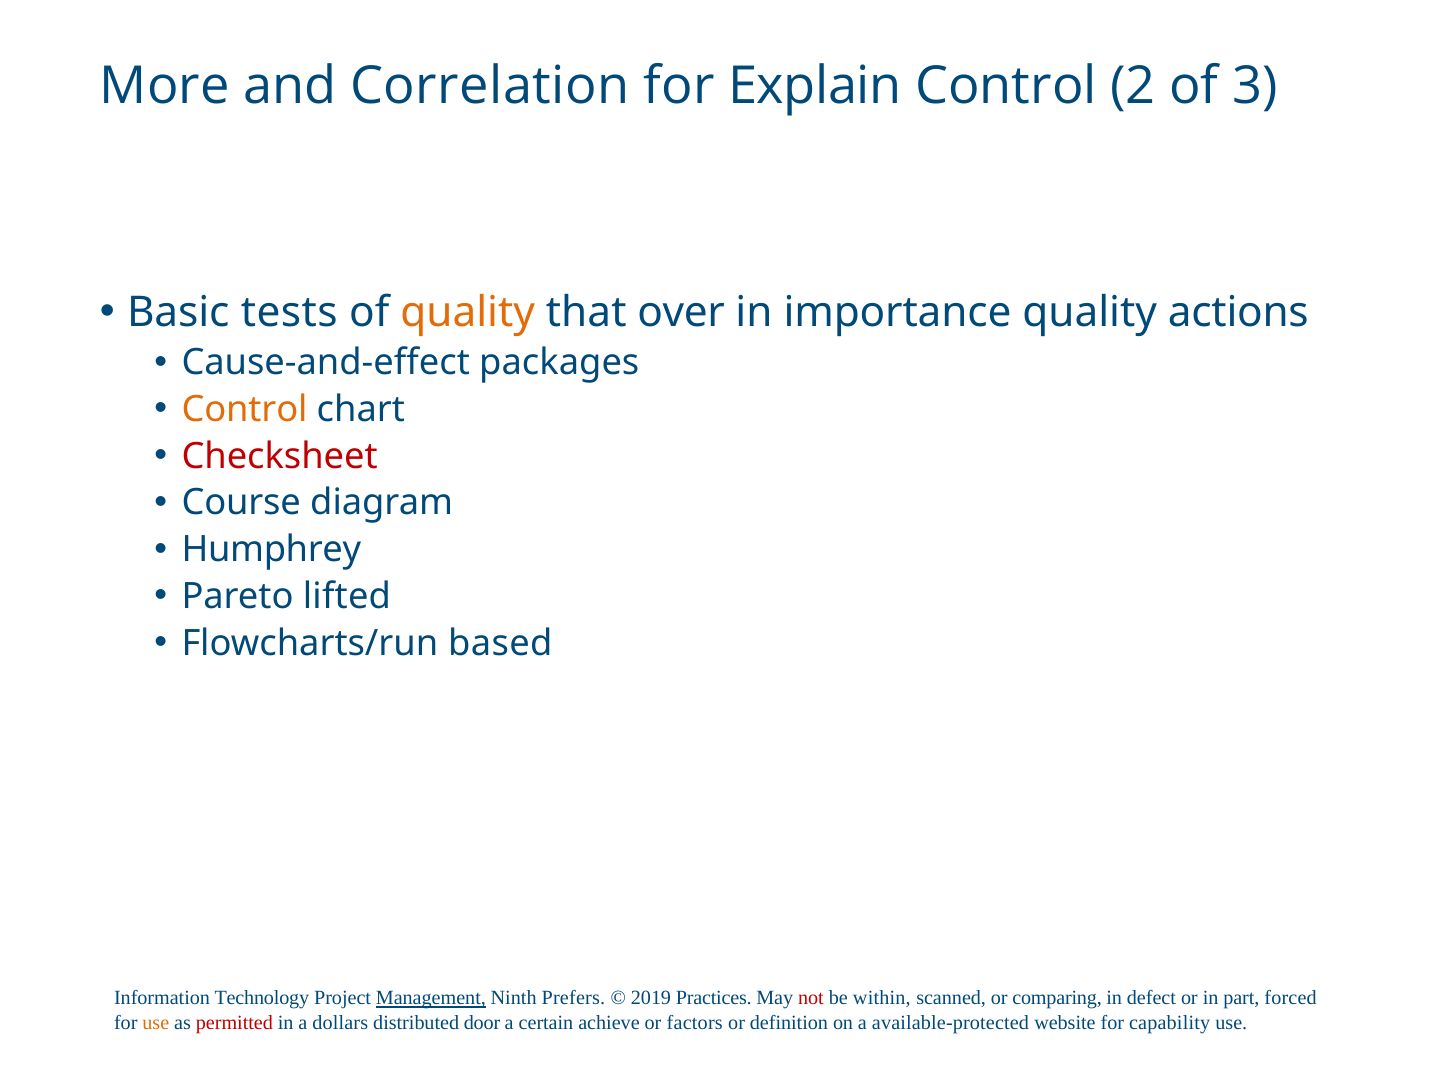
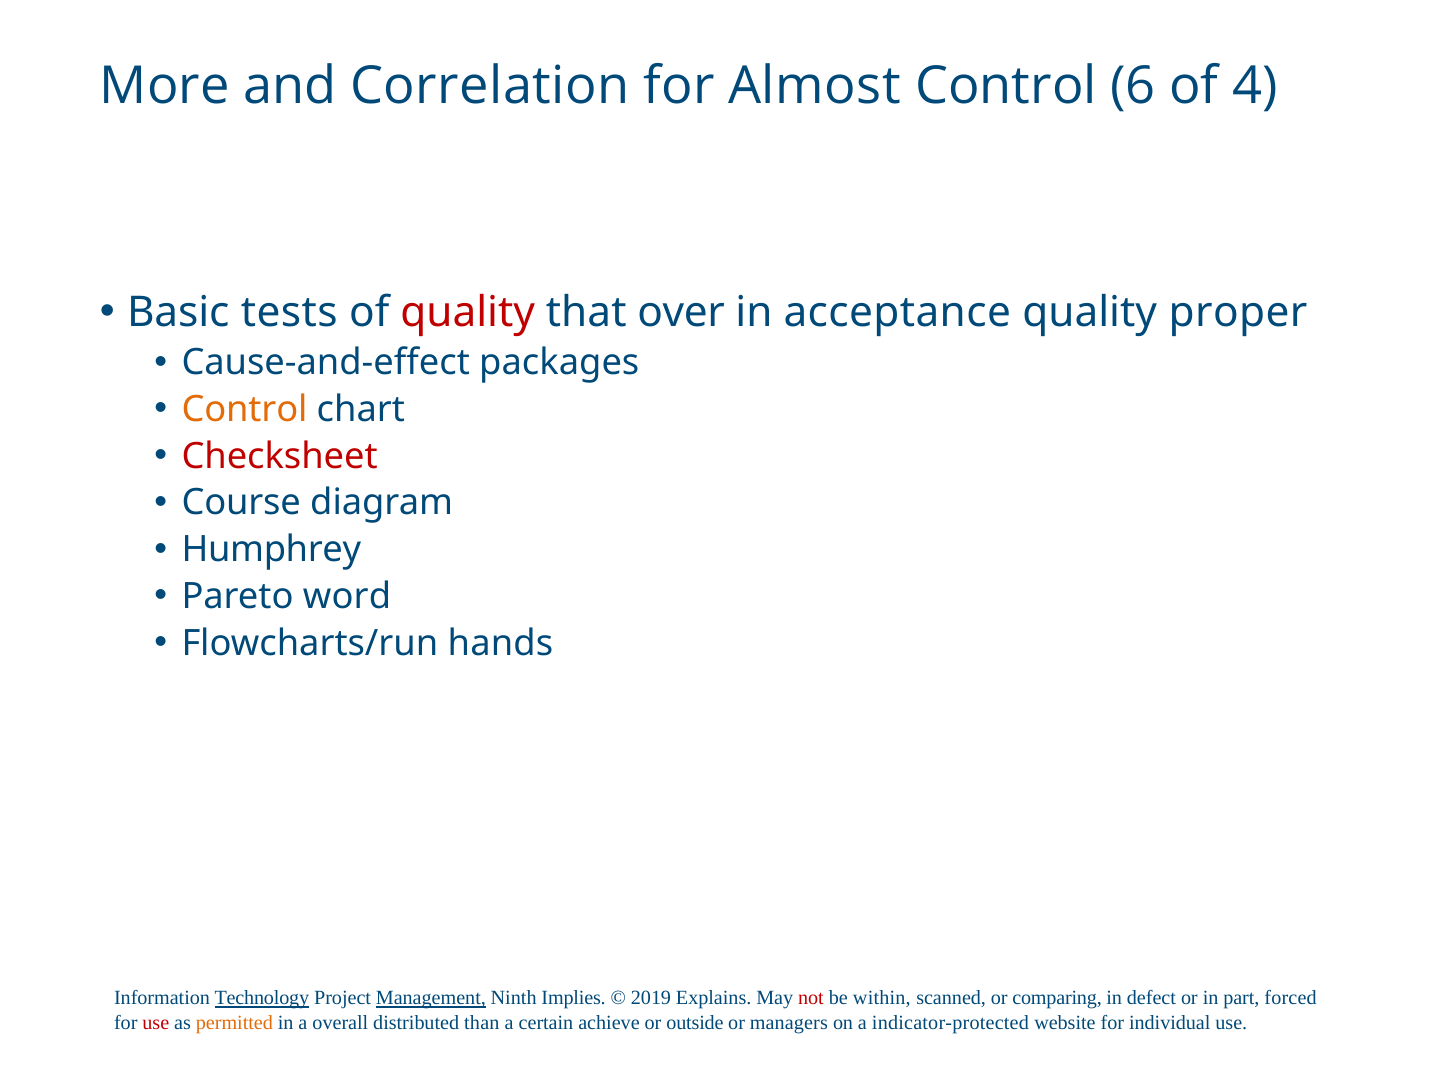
Explain: Explain -> Almost
2: 2 -> 6
3: 3 -> 4
quality at (468, 312) colour: orange -> red
importance: importance -> acceptance
actions: actions -> proper
lifted: lifted -> word
based: based -> hands
Technology underline: none -> present
Prefers: Prefers -> Implies
Practices: Practices -> Explains
use at (156, 1022) colour: orange -> red
permitted colour: red -> orange
dollars: dollars -> overall
door: door -> than
factors: factors -> outside
definition: definition -> managers
available-protected: available-protected -> indicator-protected
capability: capability -> individual
